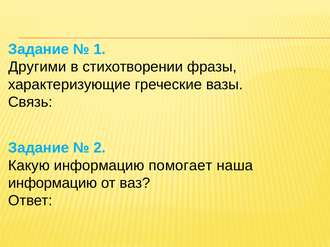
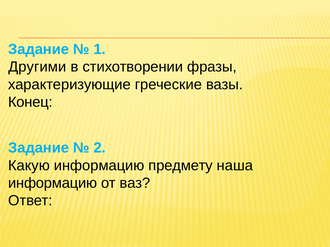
Связь: Связь -> Конец
помогает: помогает -> предмету
